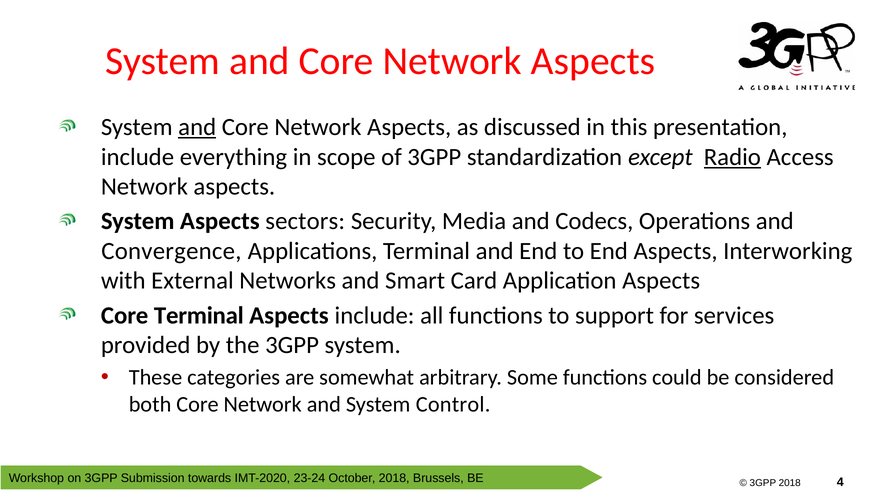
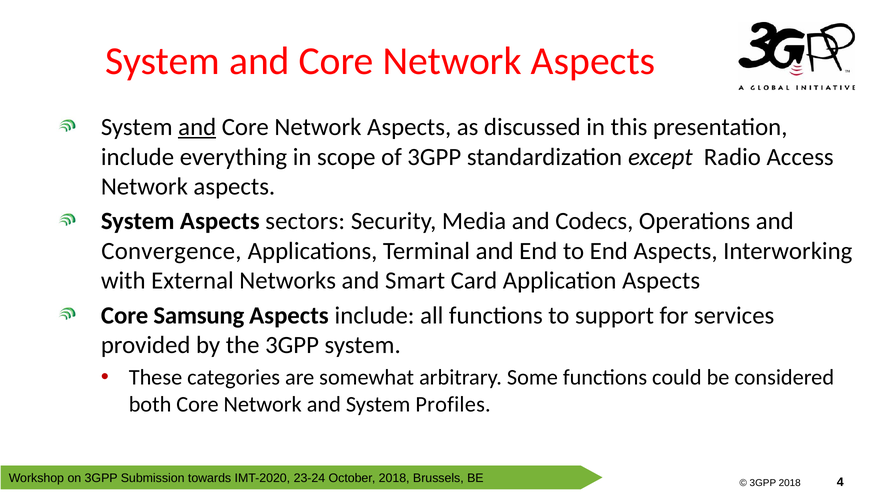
Radio underline: present -> none
Core Terminal: Terminal -> Samsung
Control: Control -> Profiles
